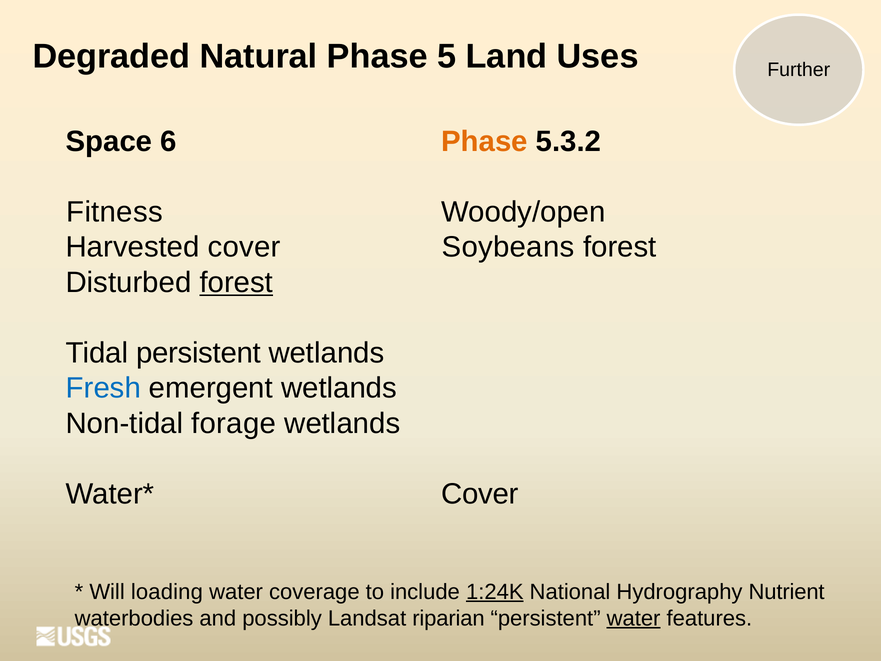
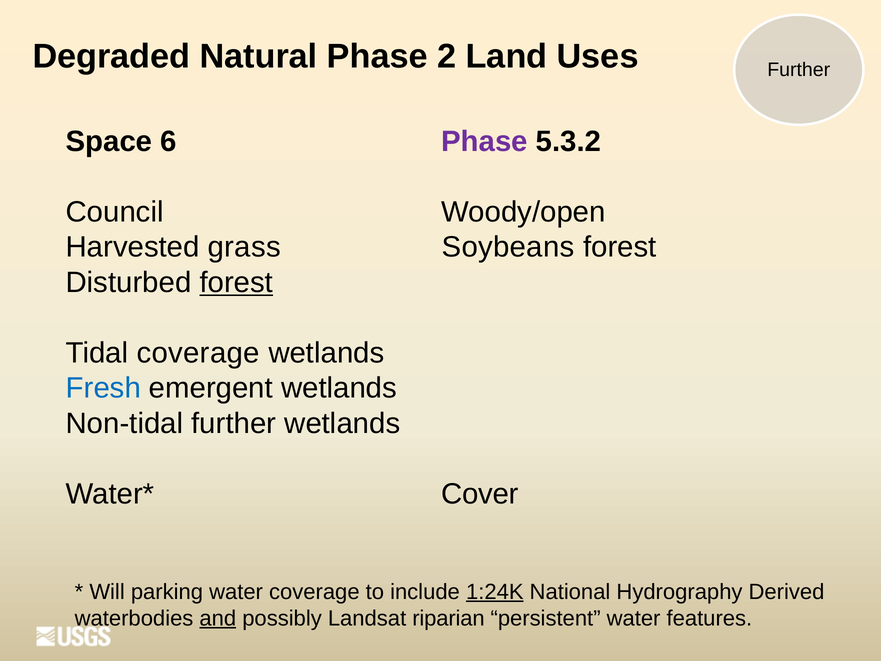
5: 5 -> 2
Phase at (485, 141) colour: orange -> purple
Fitness: Fitness -> Council
Harvested cover: cover -> grass
Tidal persistent: persistent -> coverage
Non-tidal forage: forage -> further
loading: loading -> parking
Nutrient: Nutrient -> Derived
and underline: none -> present
water at (634, 618) underline: present -> none
